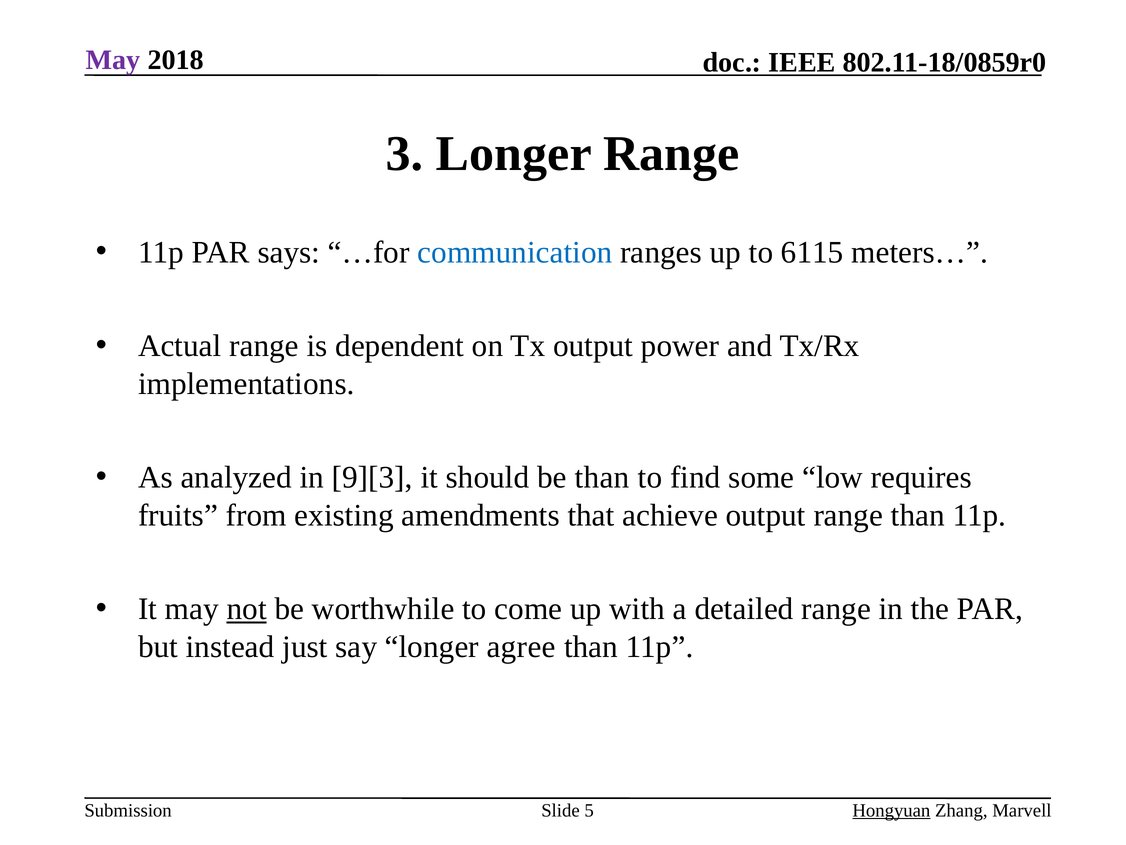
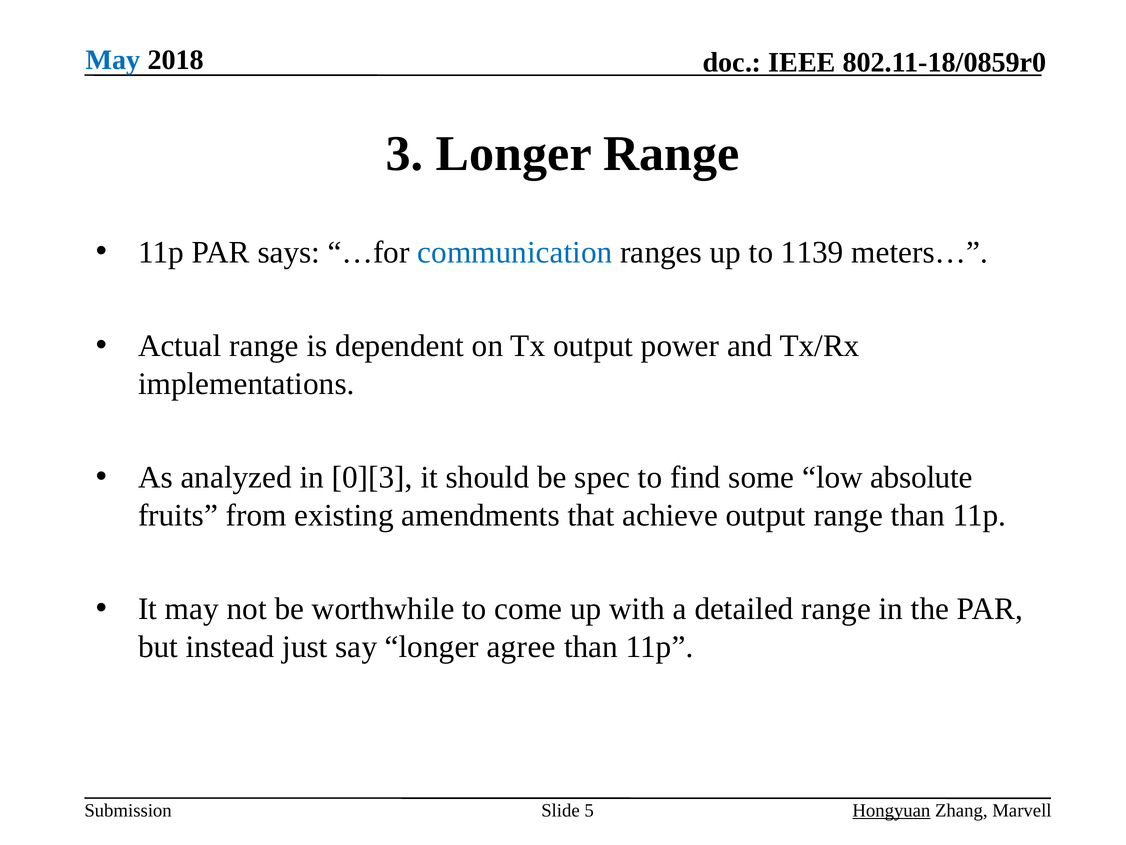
May at (113, 60) colour: purple -> blue
6115: 6115 -> 1139
9][3: 9][3 -> 0][3
be than: than -> spec
requires: requires -> absolute
not underline: present -> none
